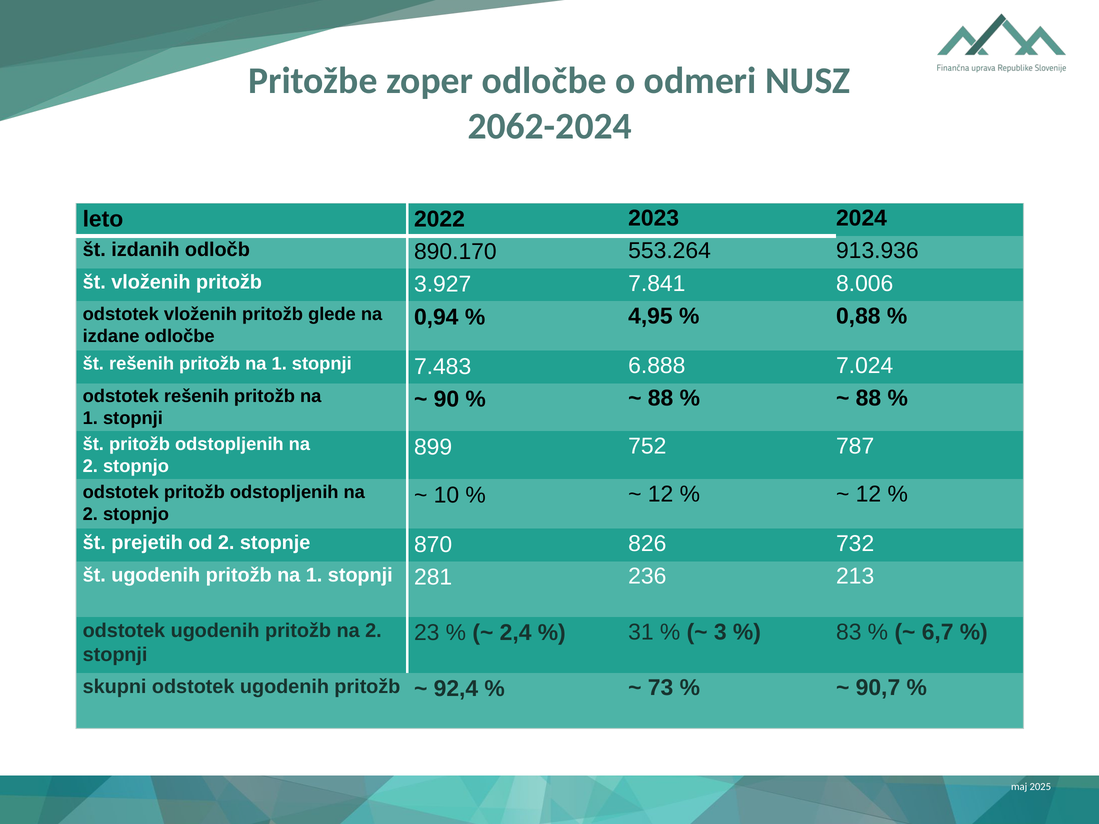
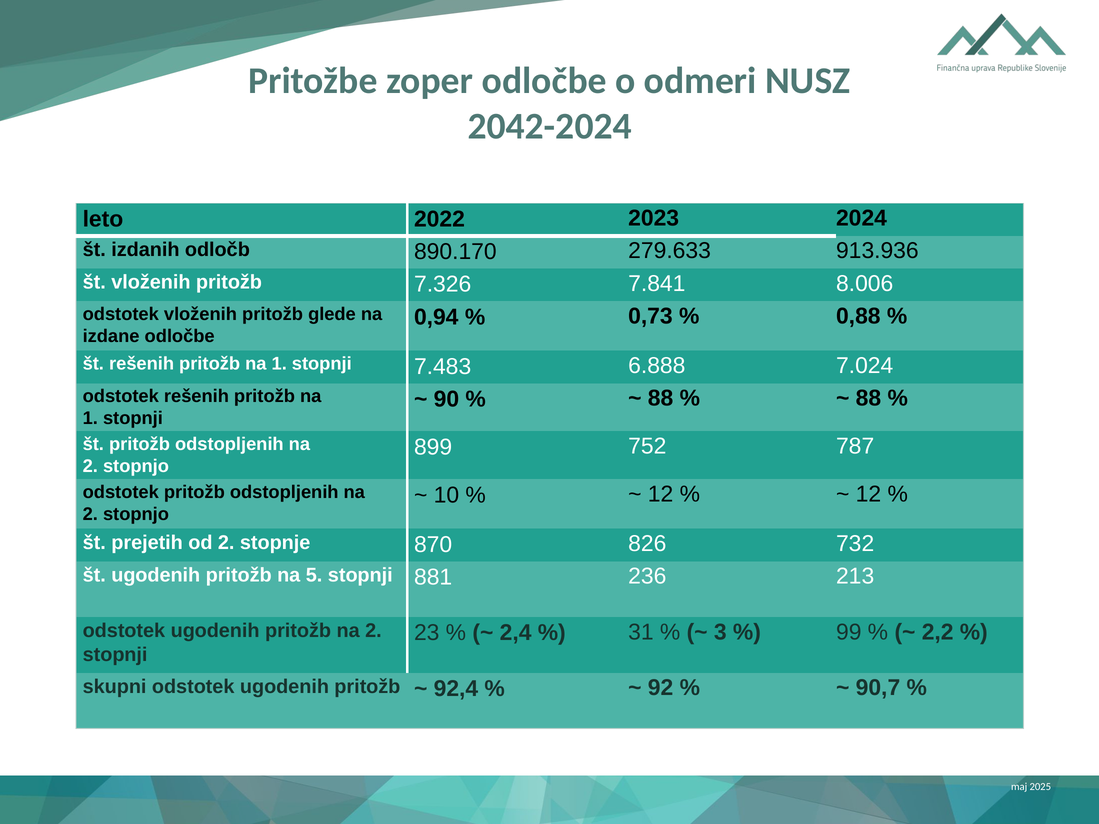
2062-2024: 2062-2024 -> 2042-2024
553.264: 553.264 -> 279.633
3.927: 3.927 -> 7.326
4,95: 4,95 -> 0,73
ugodenih pritožb na 1: 1 -> 5
281: 281 -> 881
83: 83 -> 99
6,7: 6,7 -> 2,2
73: 73 -> 92
